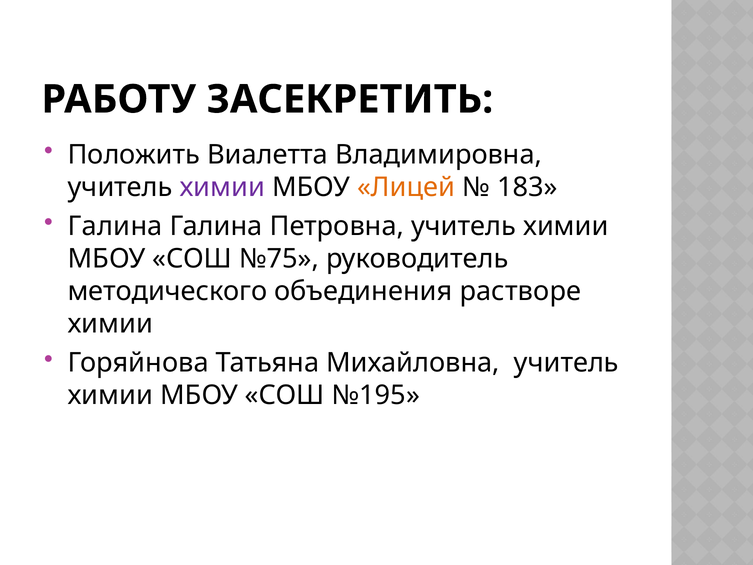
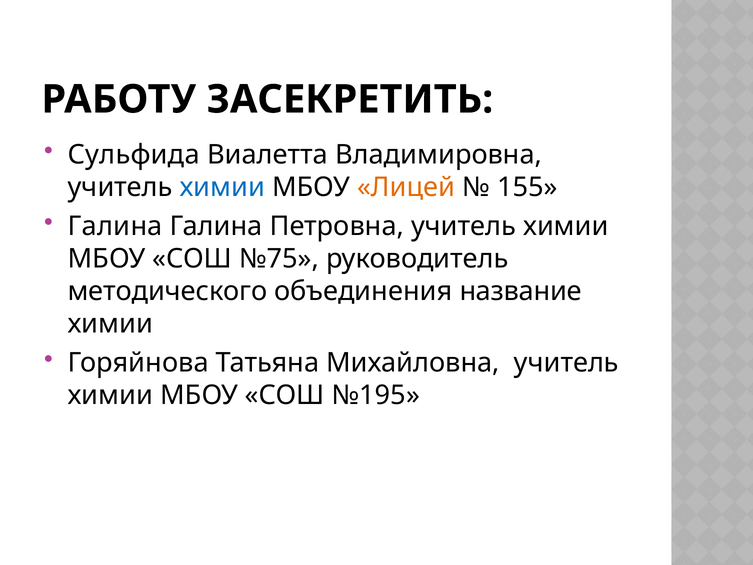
Положить: Положить -> Сульфида
химии at (222, 187) colour: purple -> blue
183: 183 -> 155
растворе: растворе -> название
